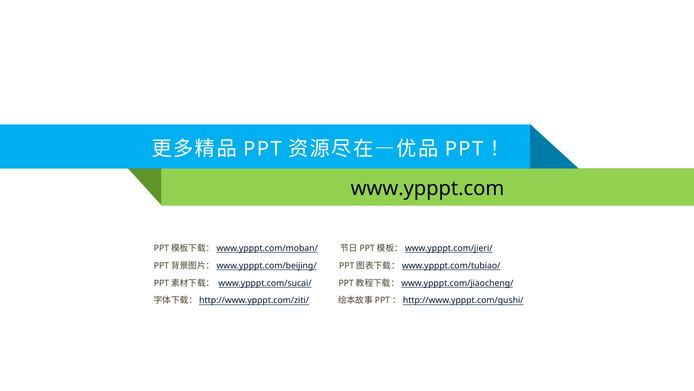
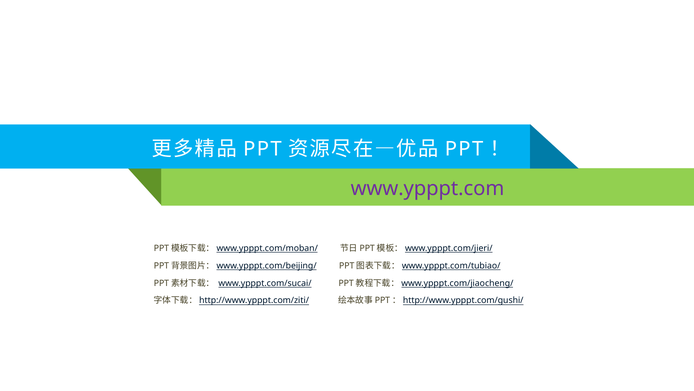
www.ypppt.com colour: black -> purple
